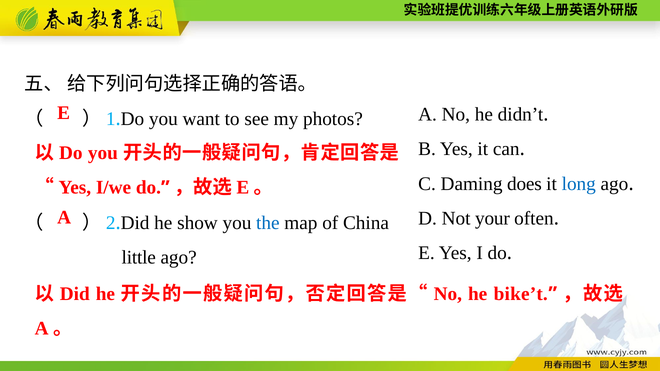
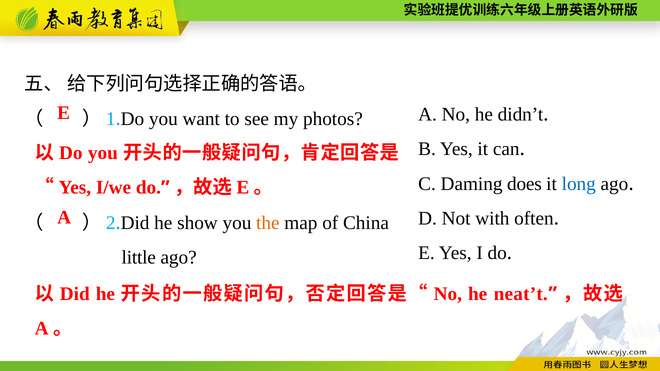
your: your -> with
the colour: blue -> orange
bike’t: bike’t -> neat’t
